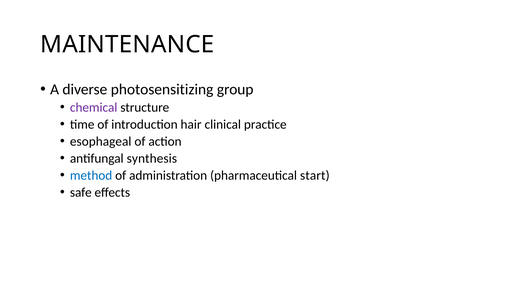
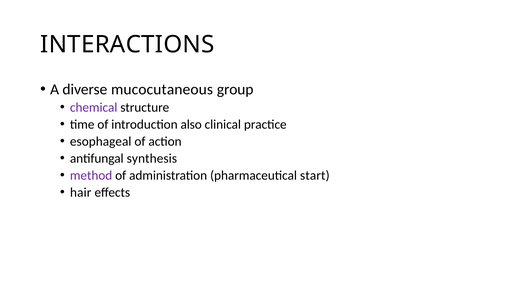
MAINTENANCE: MAINTENANCE -> INTERACTIONS
photosensitizing: photosensitizing -> mucocutaneous
hair: hair -> also
method colour: blue -> purple
safe: safe -> hair
